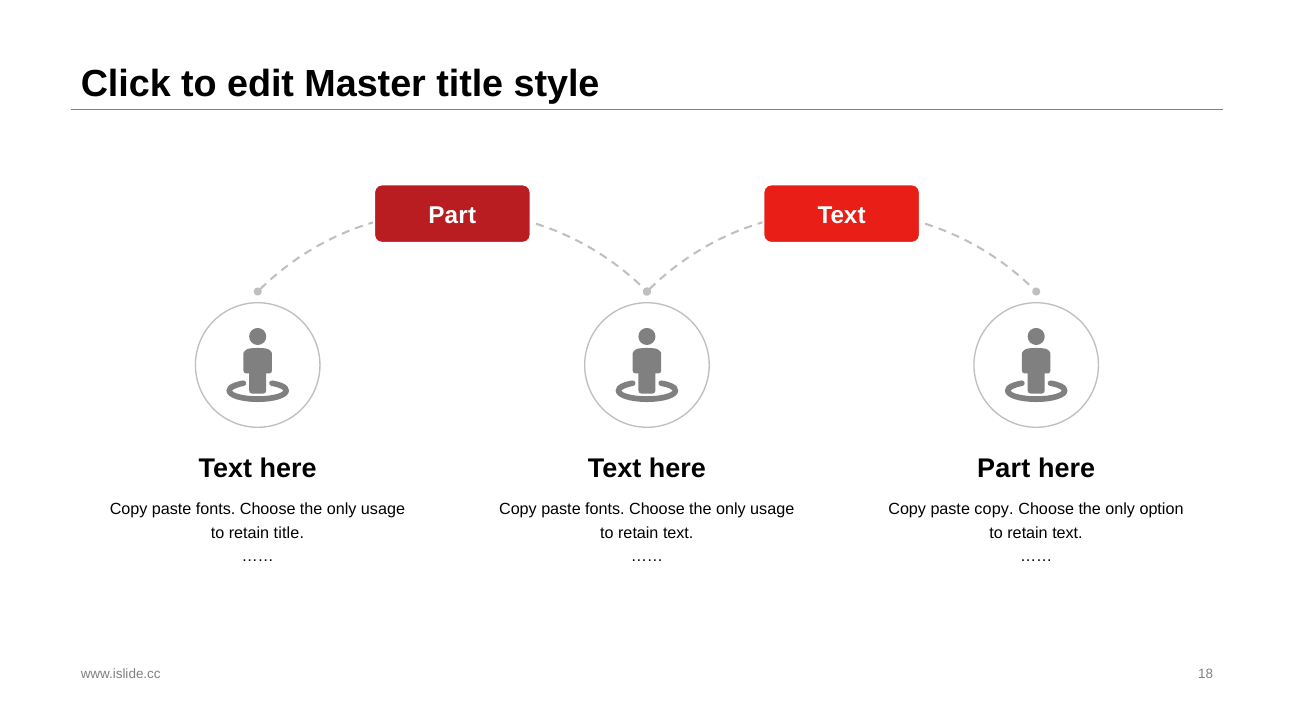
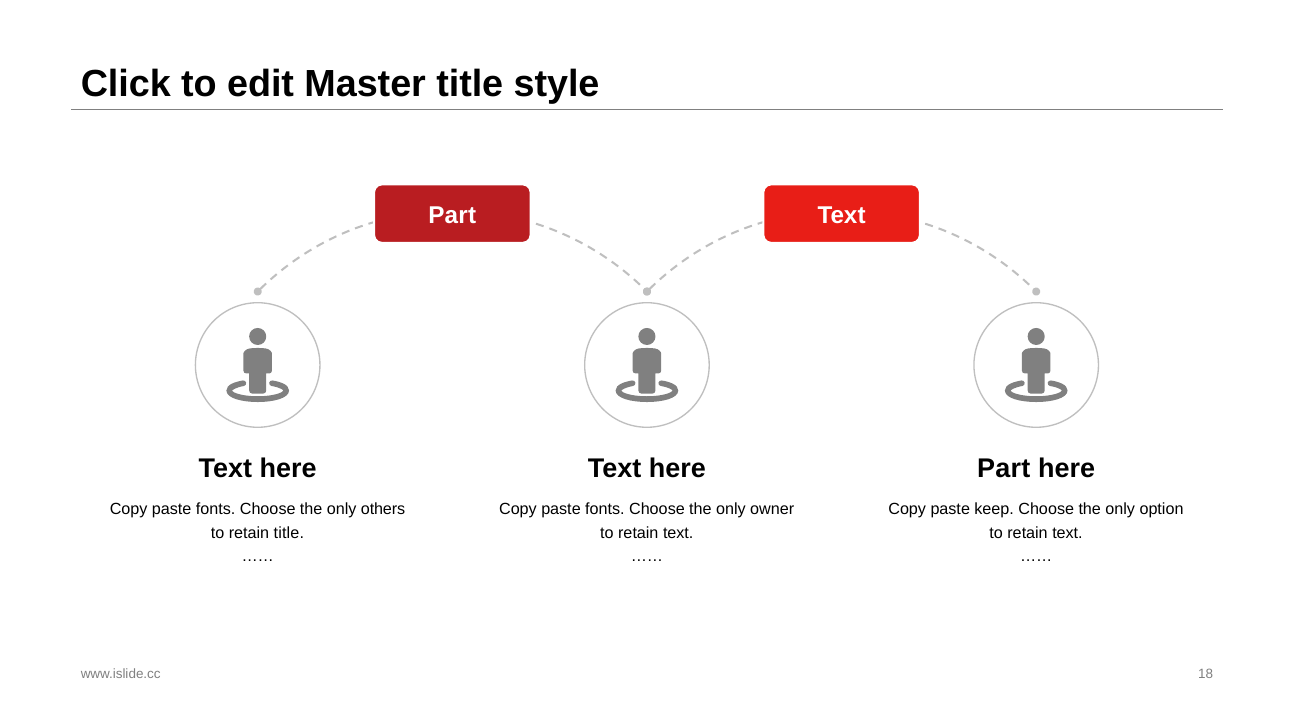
usage at (383, 509): usage -> others
usage at (772, 509): usage -> owner
paste copy: copy -> keep
